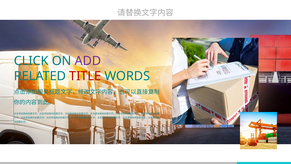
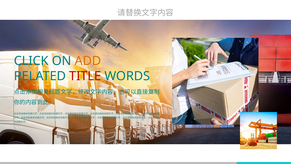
ADD colour: purple -> orange
